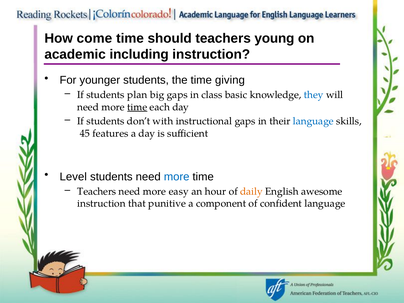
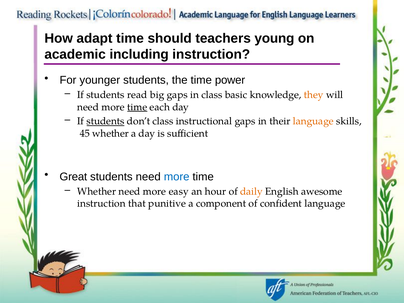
come: come -> adapt
giving: giving -> power
plan: plan -> read
they colour: blue -> orange
students at (106, 121) underline: none -> present
don’t with: with -> class
language at (313, 121) colour: blue -> orange
45 features: features -> whether
Level: Level -> Great
Teachers at (97, 191): Teachers -> Whether
